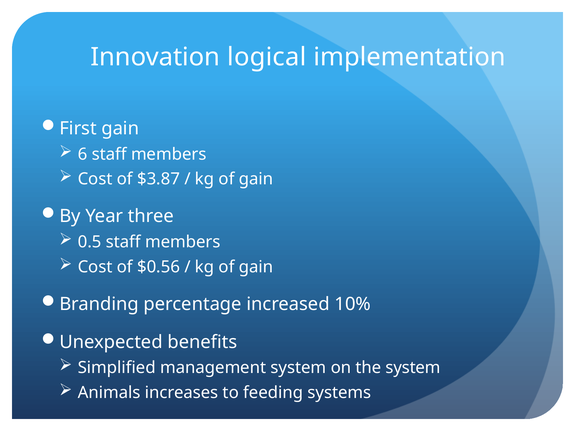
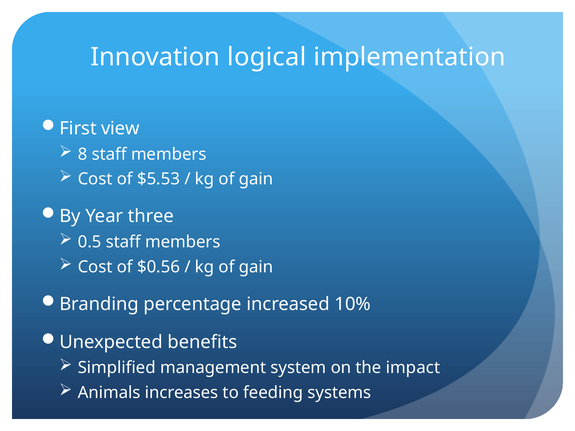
First gain: gain -> view
6: 6 -> 8
$3.87: $3.87 -> $5.53
the system: system -> impact
